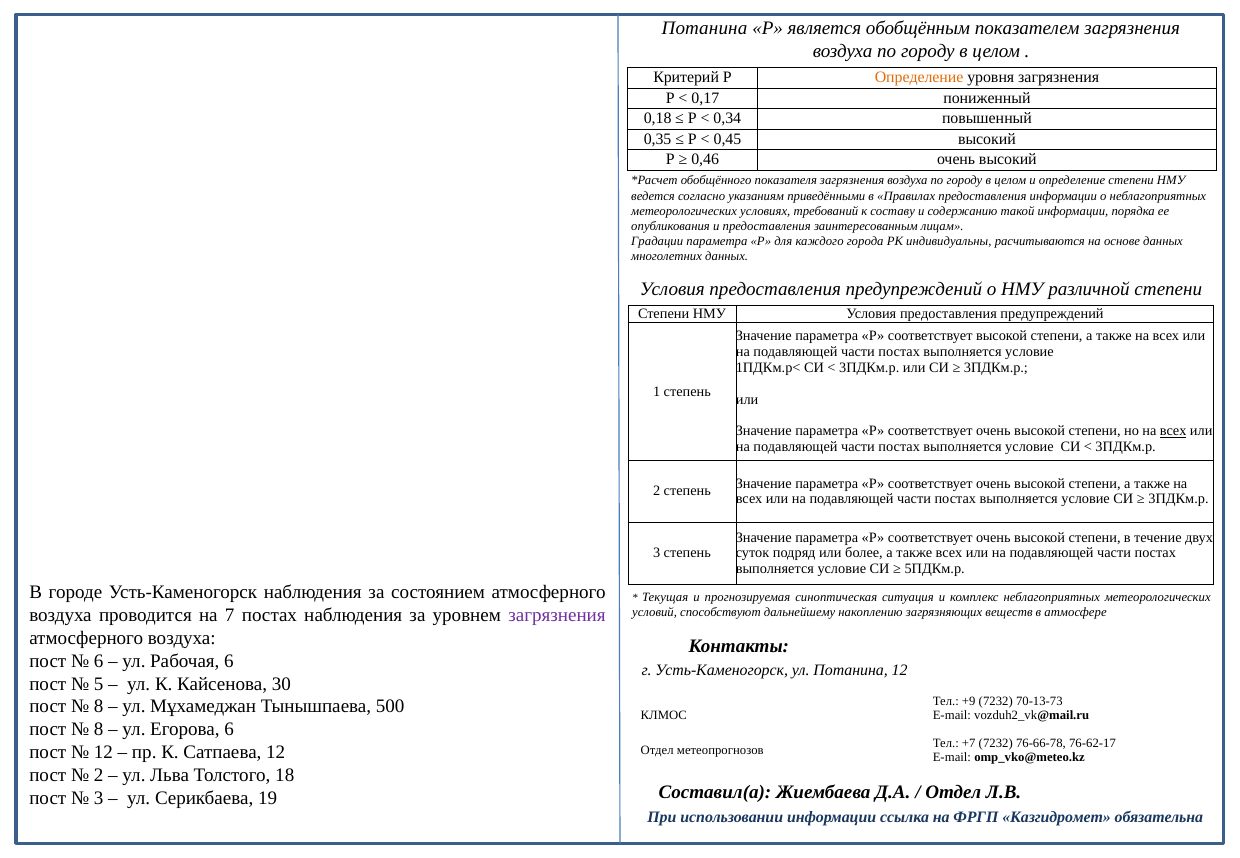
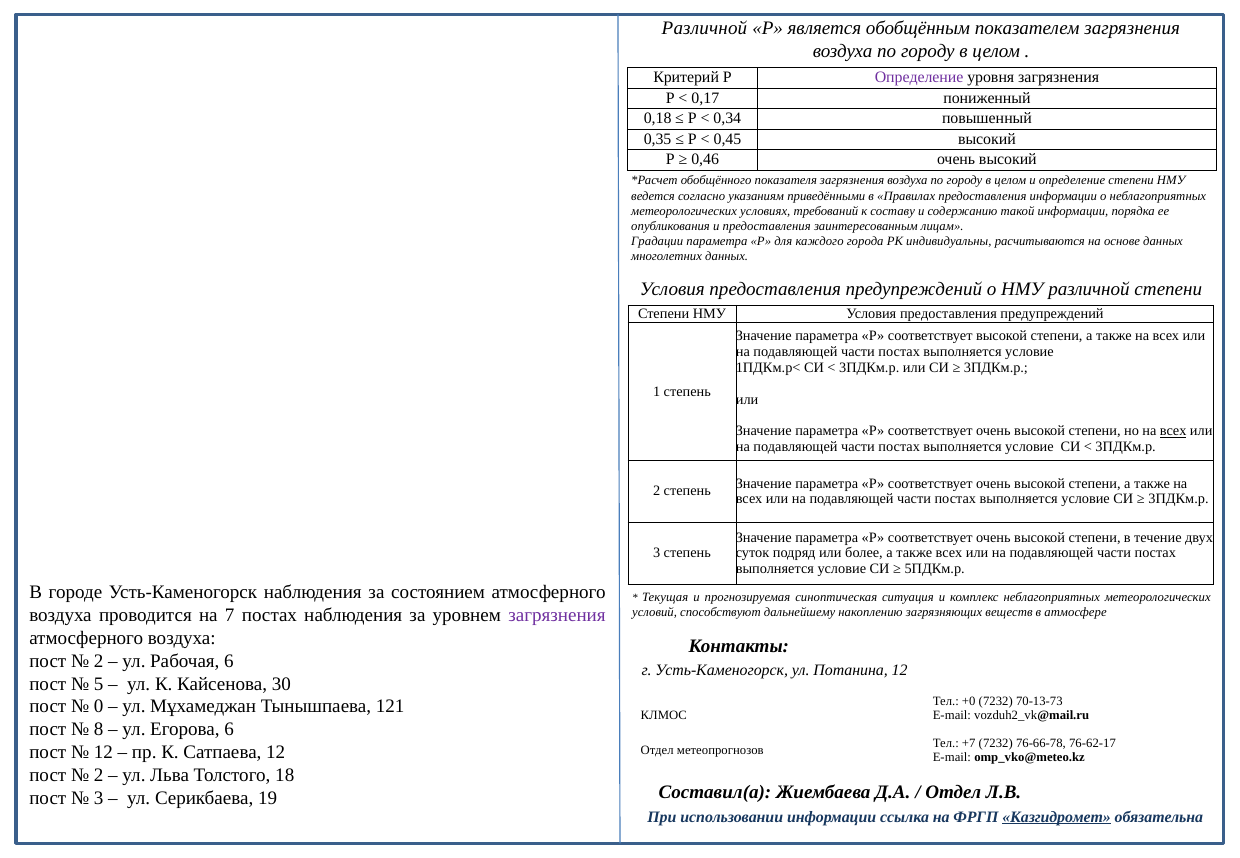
Потанина at (704, 28): Потанина -> Различной
Определение at (919, 78) colour: orange -> purple
6 at (99, 661): 6 -> 2
+9: +9 -> +0
8 at (99, 707): 8 -> 0
500: 500 -> 121
Казгидромет underline: none -> present
